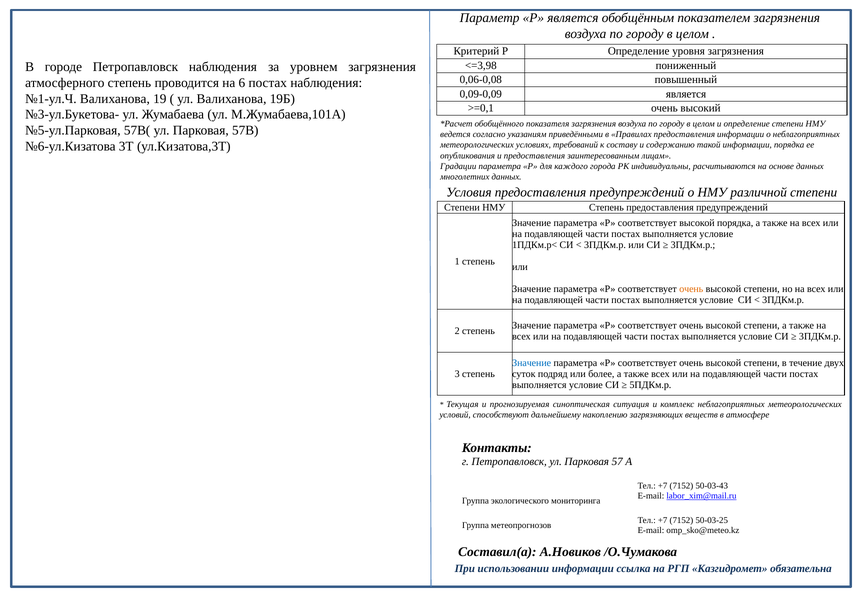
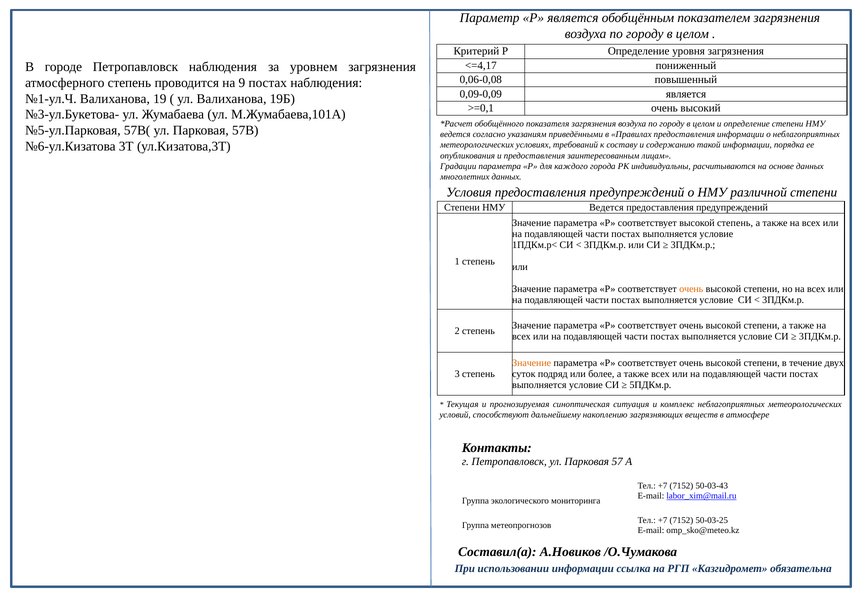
<=3,98: <=3,98 -> <=4,17
6: 6 -> 9
Степень at (606, 207): Степень -> Ведется
высокой порядка: порядка -> степень
Значение at (532, 363) colour: blue -> orange
